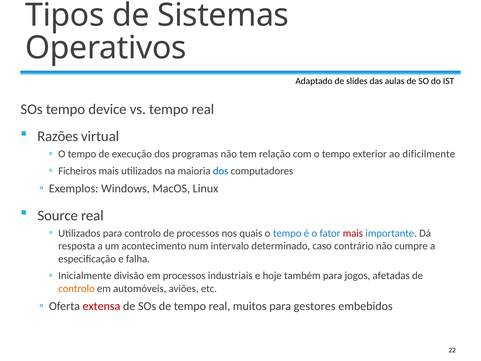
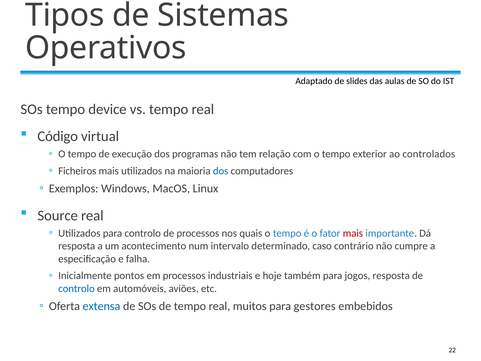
Razões: Razões -> Código
dificilmente: dificilmente -> controlados
divisão: divisão -> pontos
jogos afetadas: afetadas -> resposta
controlo at (76, 288) colour: orange -> blue
extensa colour: red -> blue
